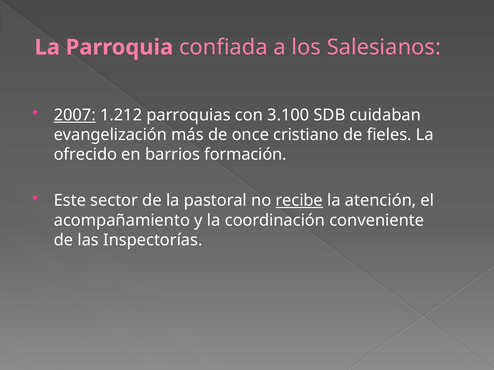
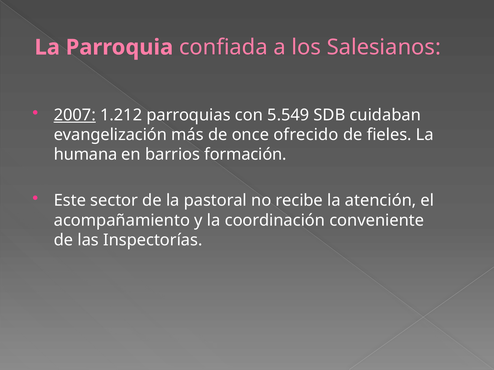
3.100: 3.100 -> 5.549
cristiano: cristiano -> ofrecido
ofrecido: ofrecido -> humana
recibe underline: present -> none
